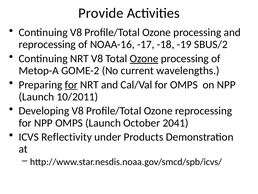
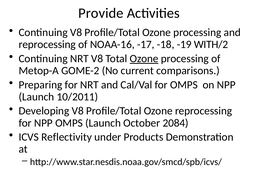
SBUS/2: SBUS/2 -> WITH/2
wavelengths: wavelengths -> comparisons
for at (71, 85) underline: present -> none
2041: 2041 -> 2084
